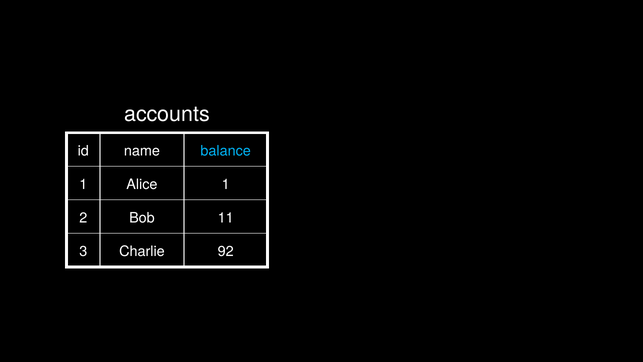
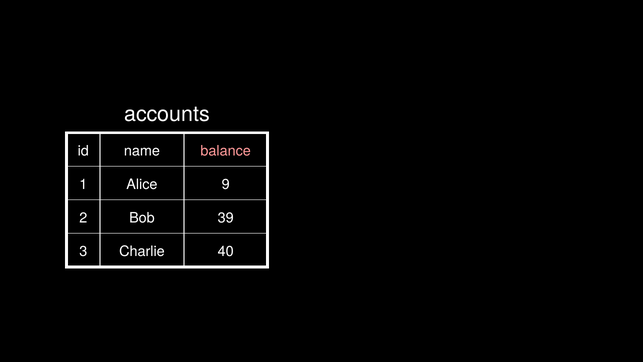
balance colour: light blue -> pink
Alice 1: 1 -> 9
11: 11 -> 39
92: 92 -> 40
